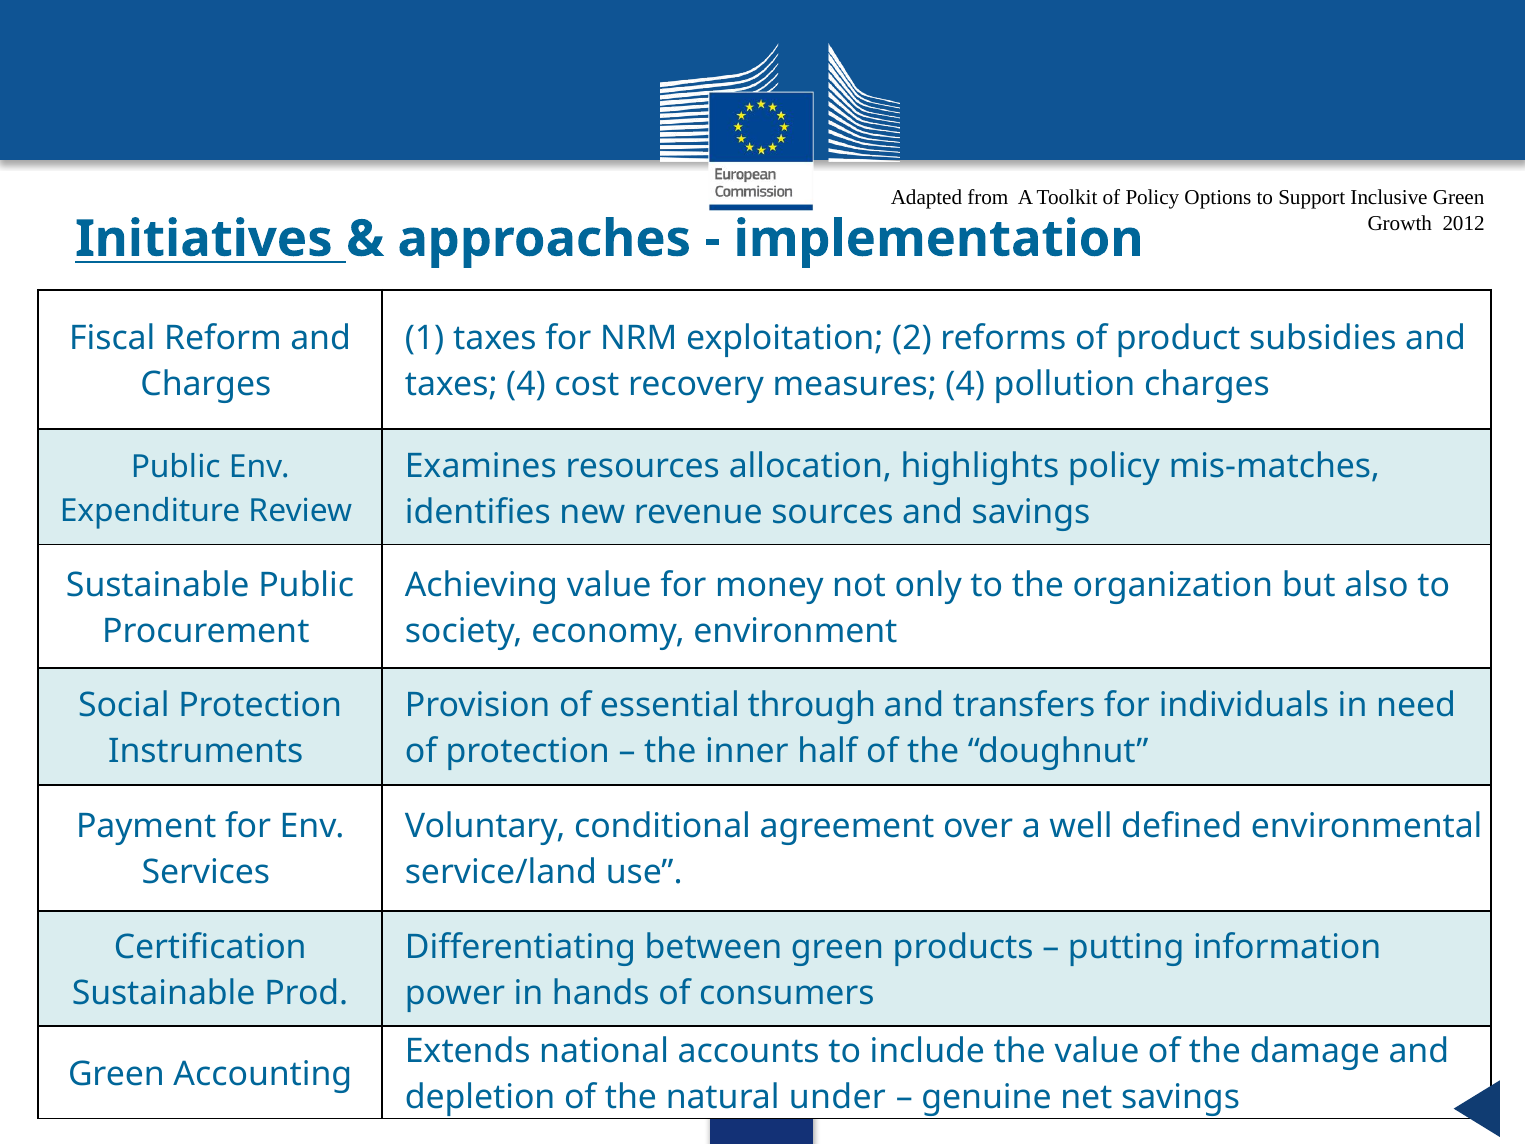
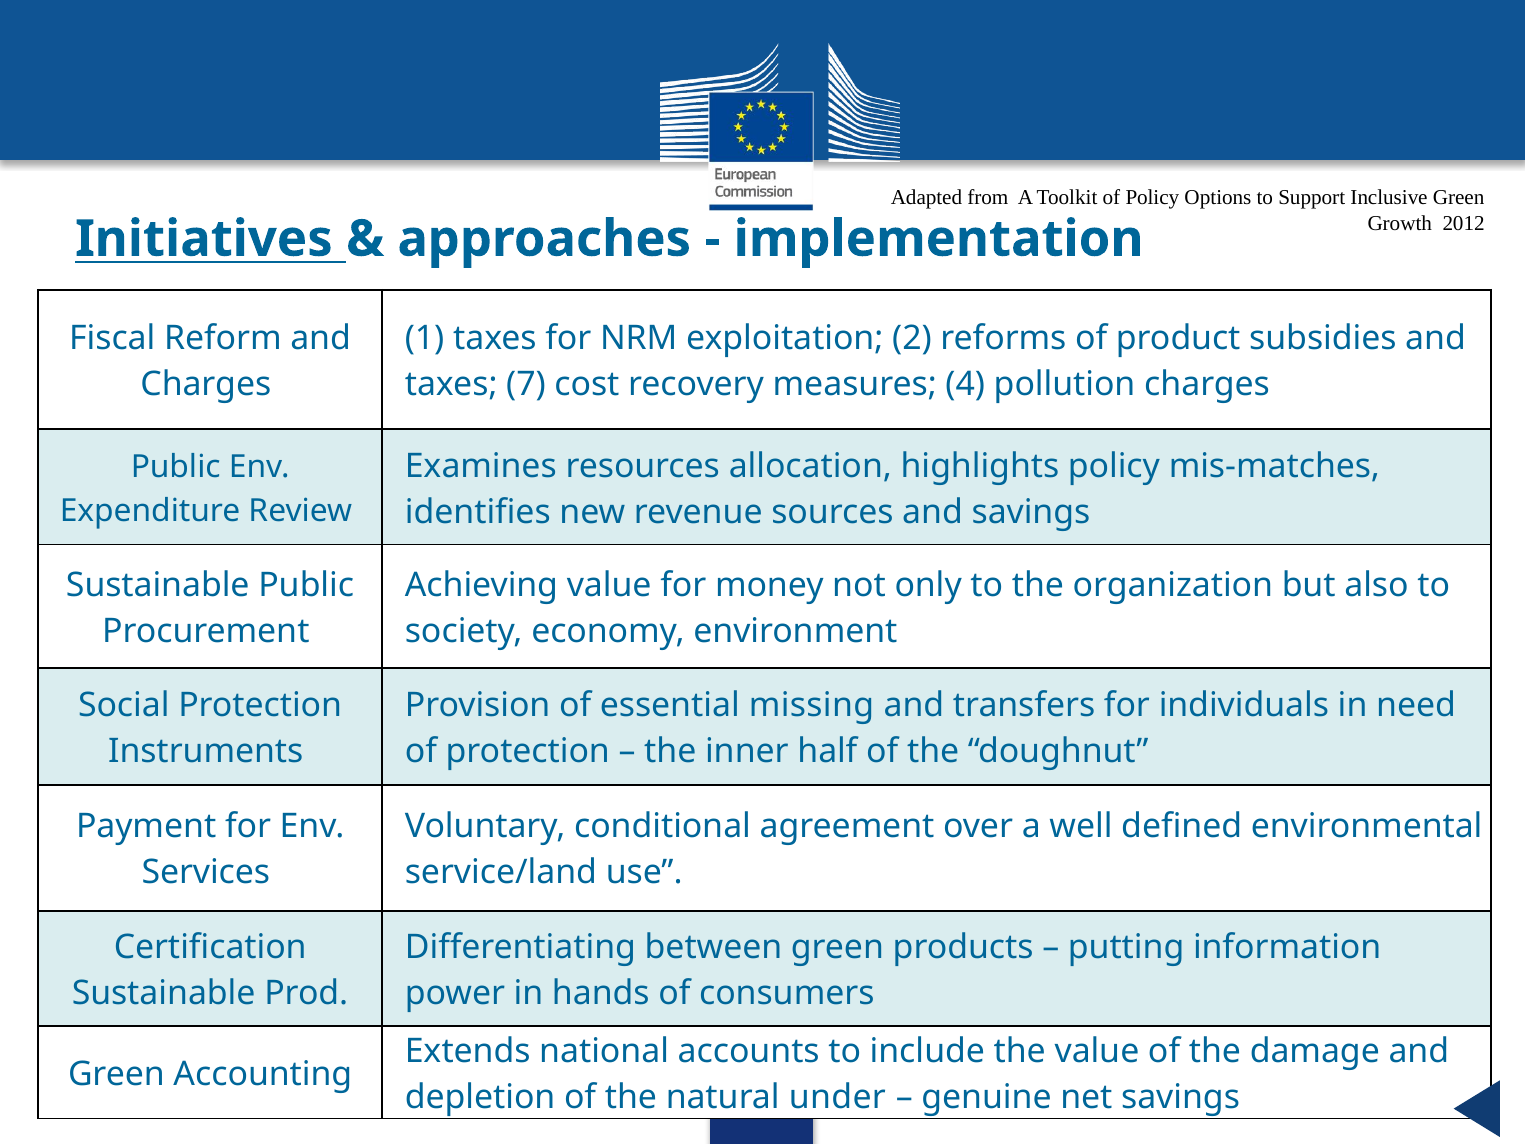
taxes 4: 4 -> 7
through: through -> missing
